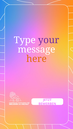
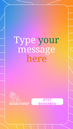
your colour: purple -> green
